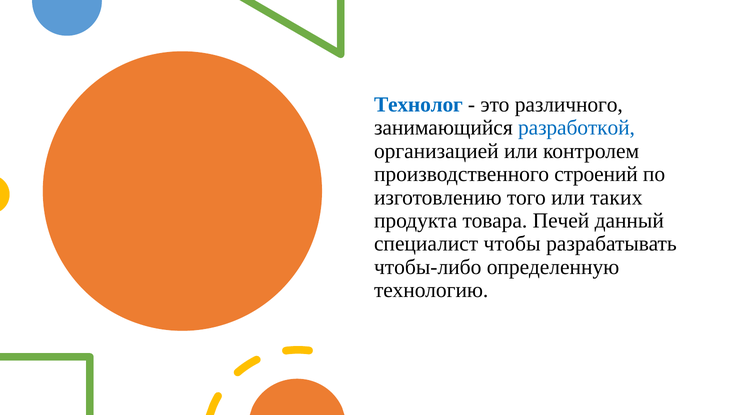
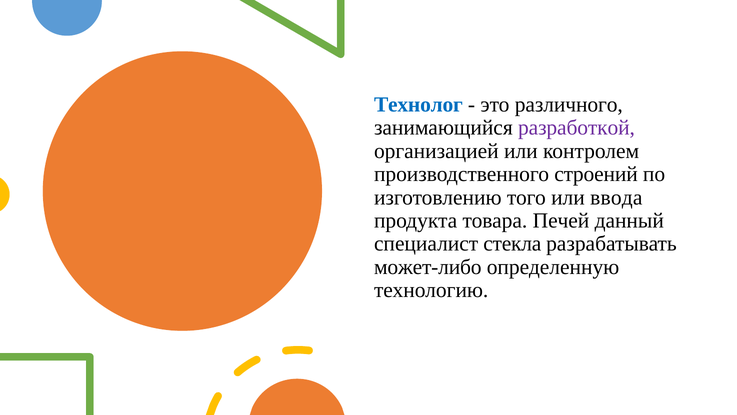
разработкой colour: blue -> purple
таких: таких -> ввода
чтобы: чтобы -> стекла
чтобы-либо: чтобы-либо -> может-либо
